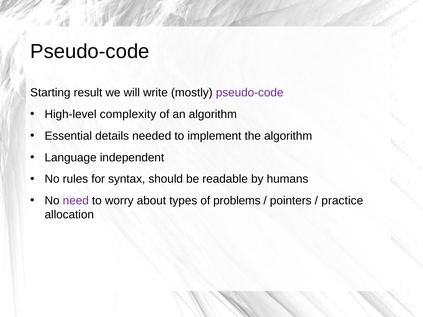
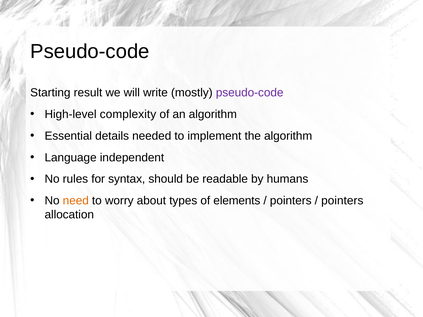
need colour: purple -> orange
problems: problems -> elements
practice at (342, 201): practice -> pointers
